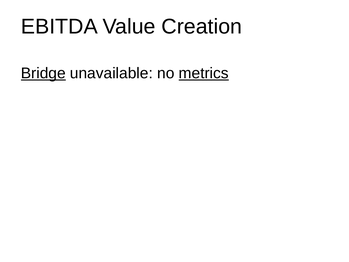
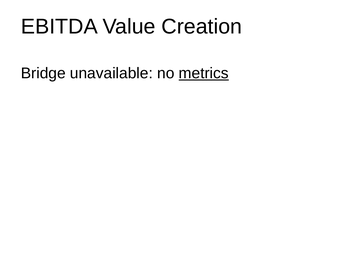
Bridge underline: present -> none
